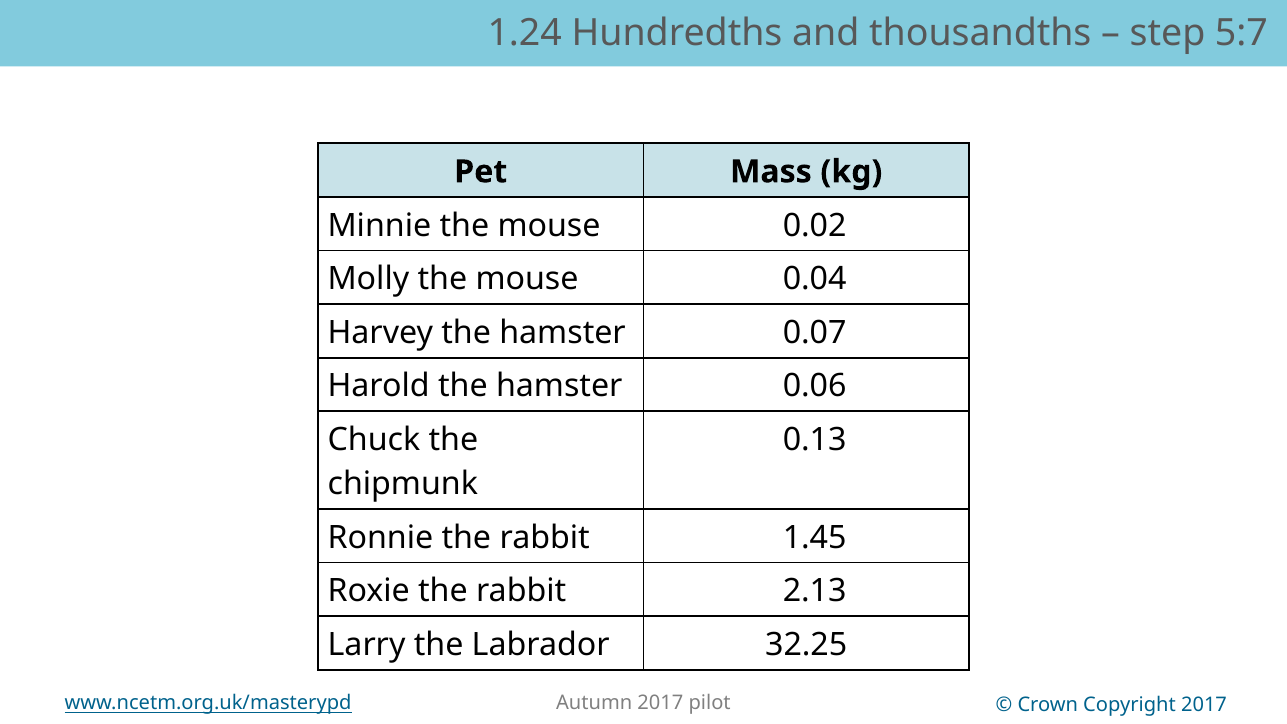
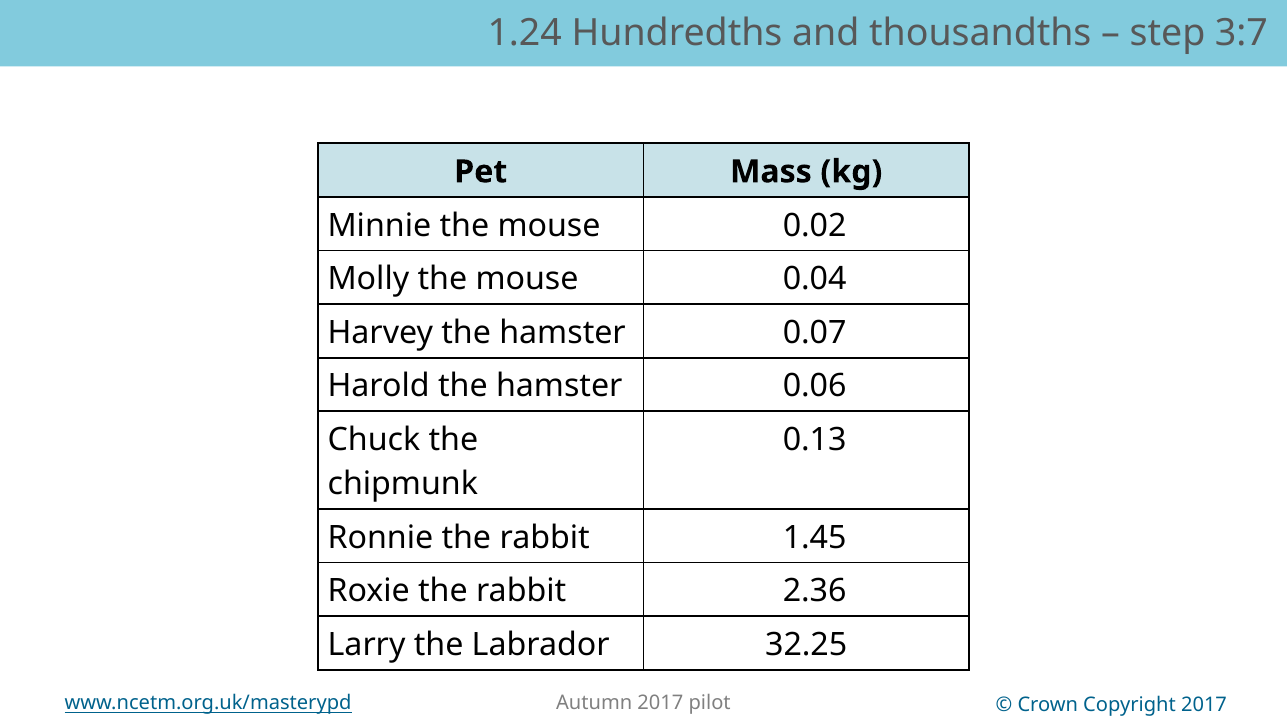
5:7: 5:7 -> 3:7
2.13: 2.13 -> 2.36
